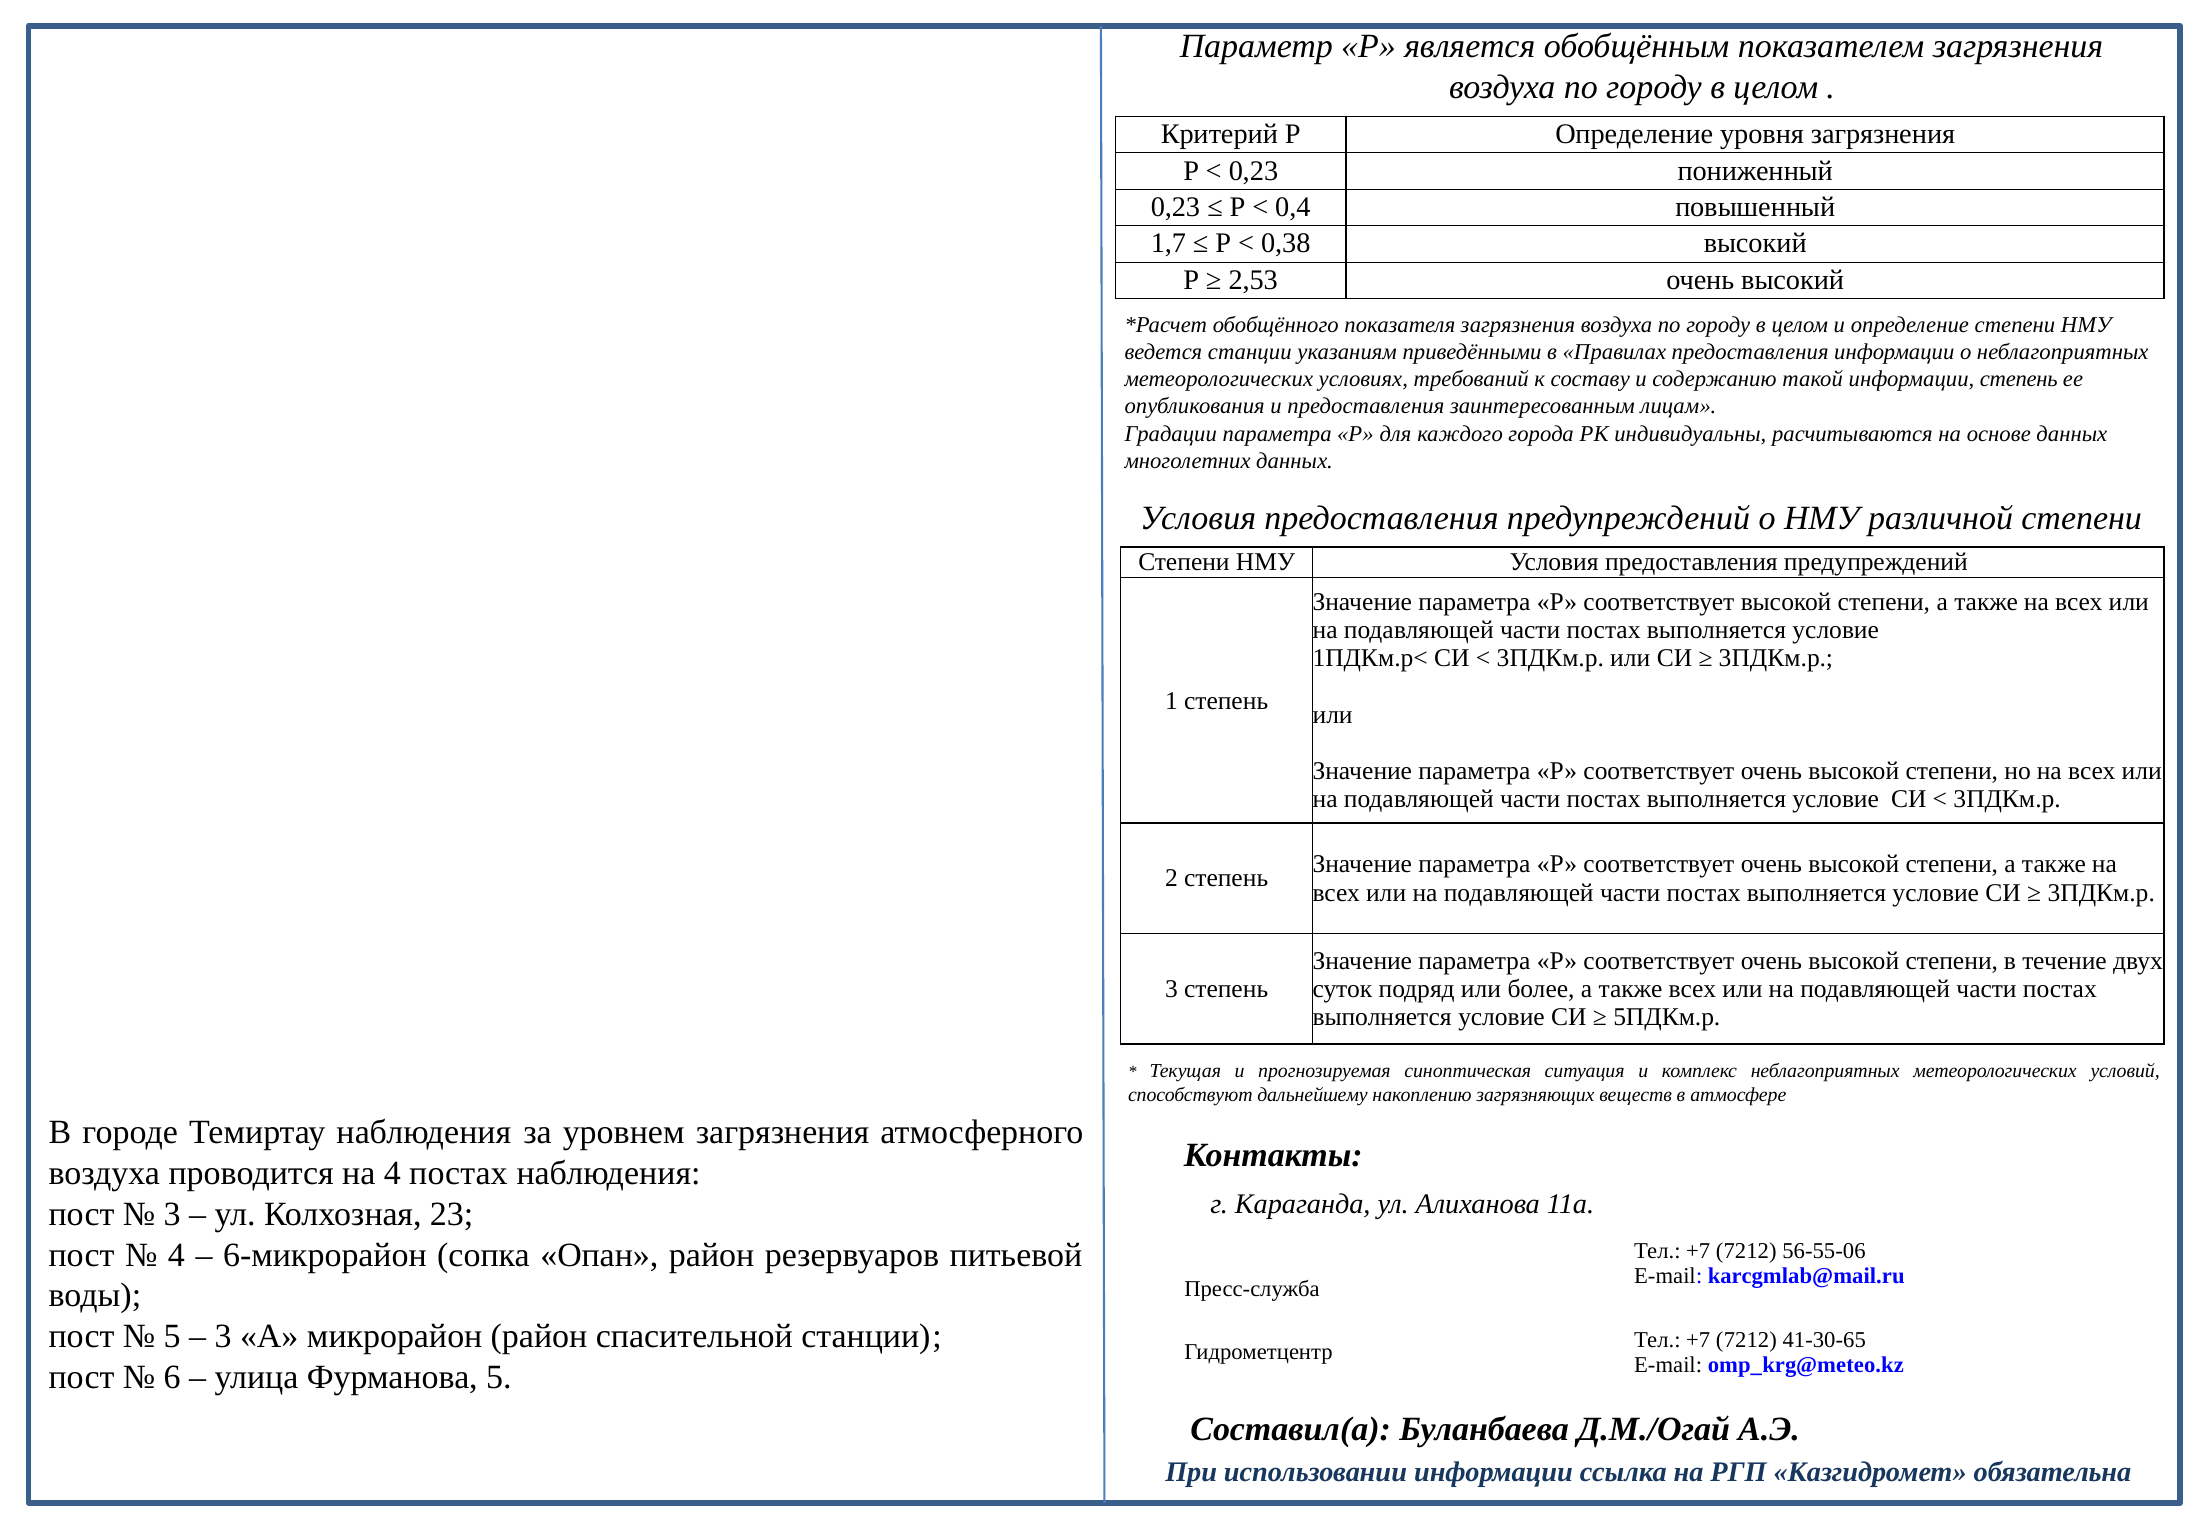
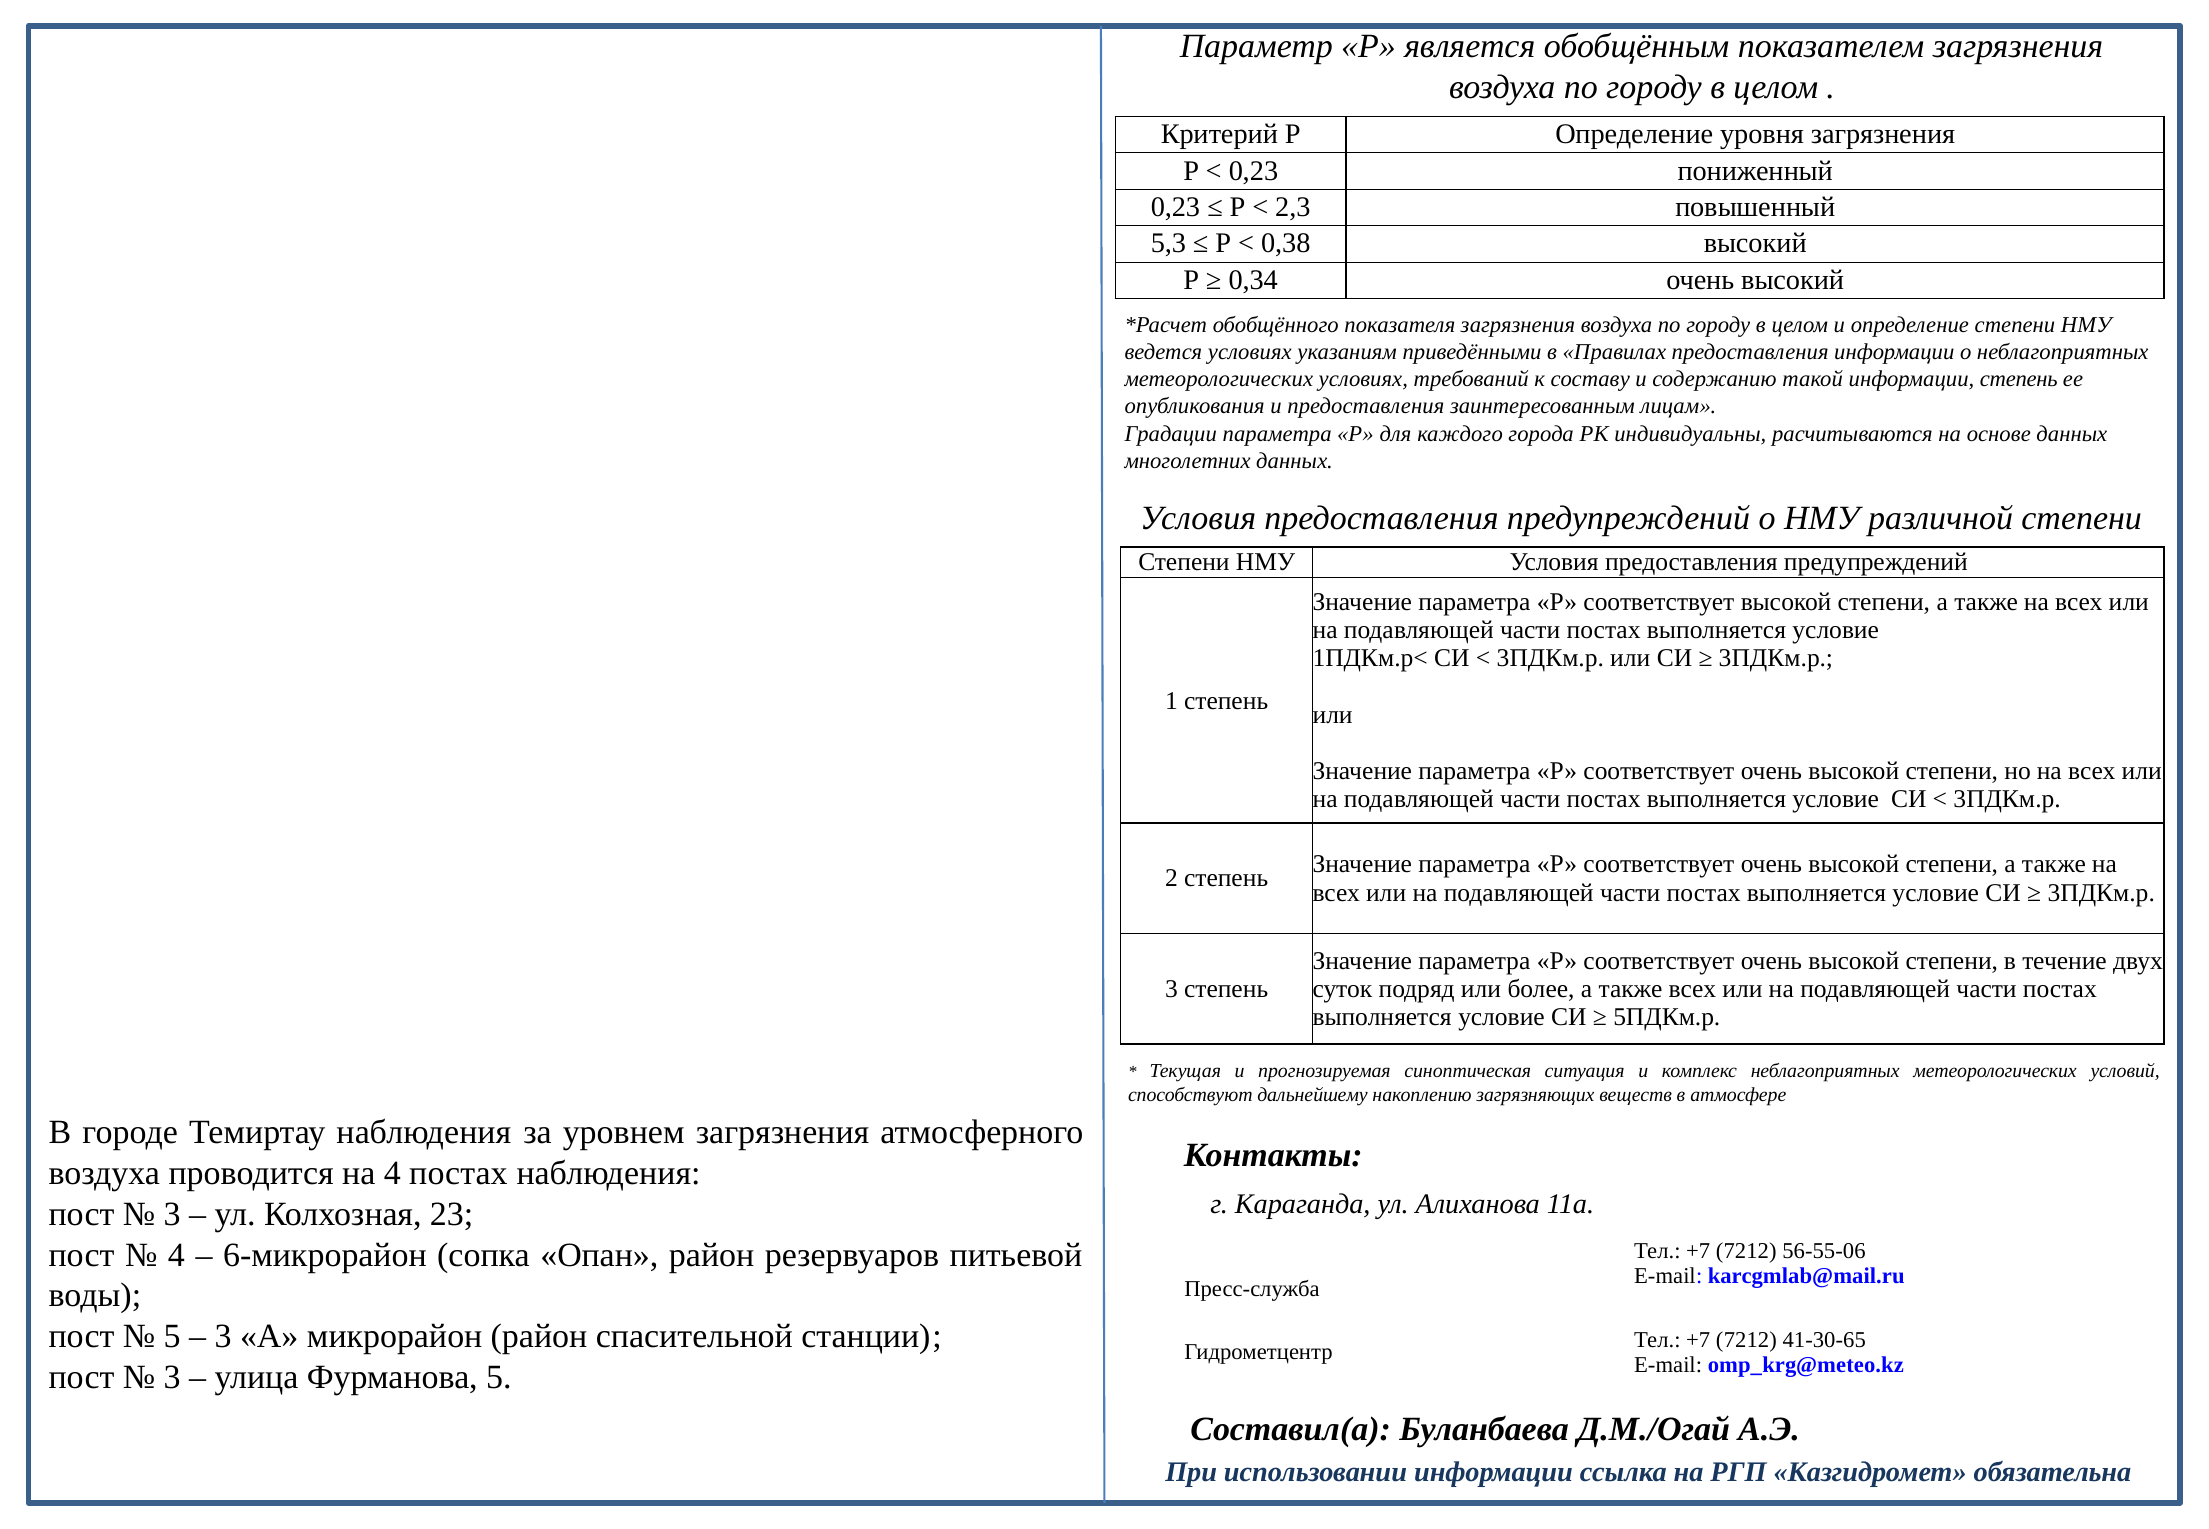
0,4: 0,4 -> 2,3
1,7: 1,7 -> 5,3
2,53: 2,53 -> 0,34
ведется станции: станции -> условиях
6 at (172, 1378): 6 -> 3
